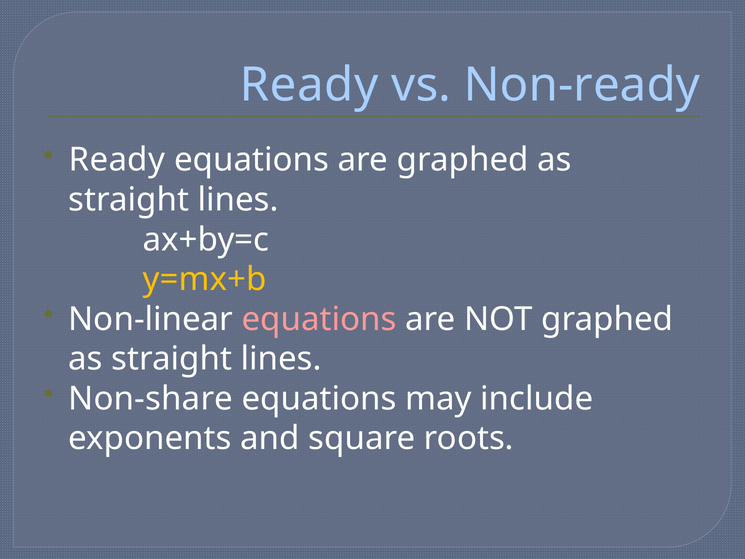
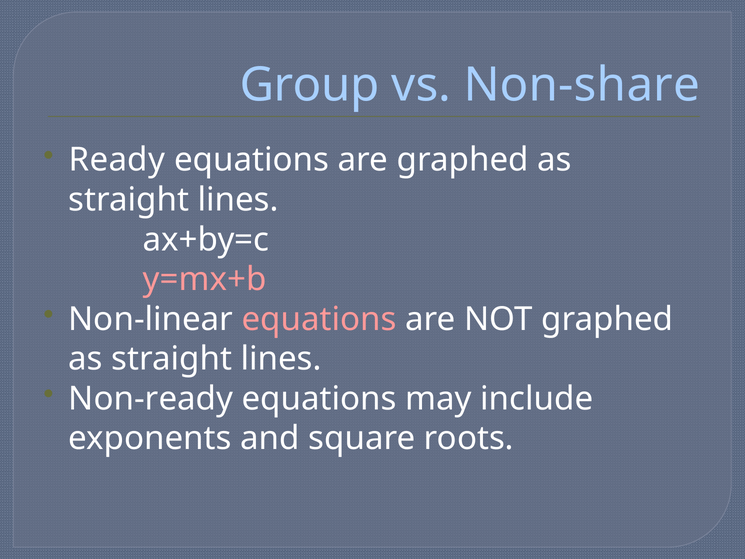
Ready at (309, 85): Ready -> Group
Non-ready: Non-ready -> Non-share
y=mx+b colour: yellow -> pink
Non-share: Non-share -> Non-ready
